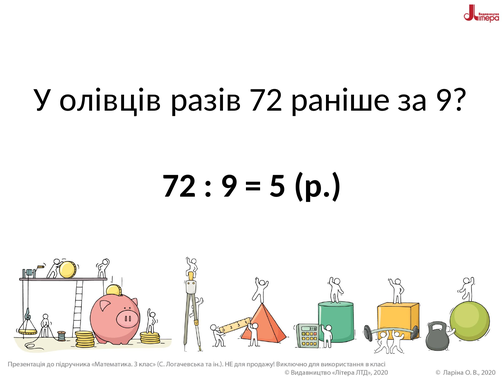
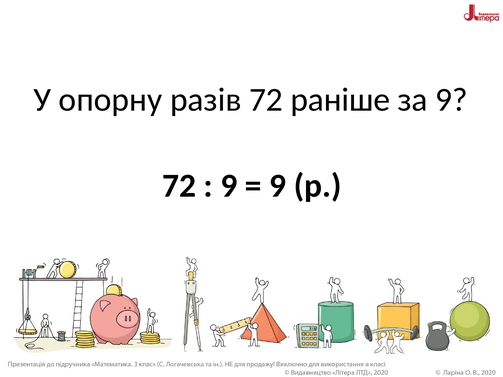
олівців: олівців -> опорну
5 at (278, 186): 5 -> 9
